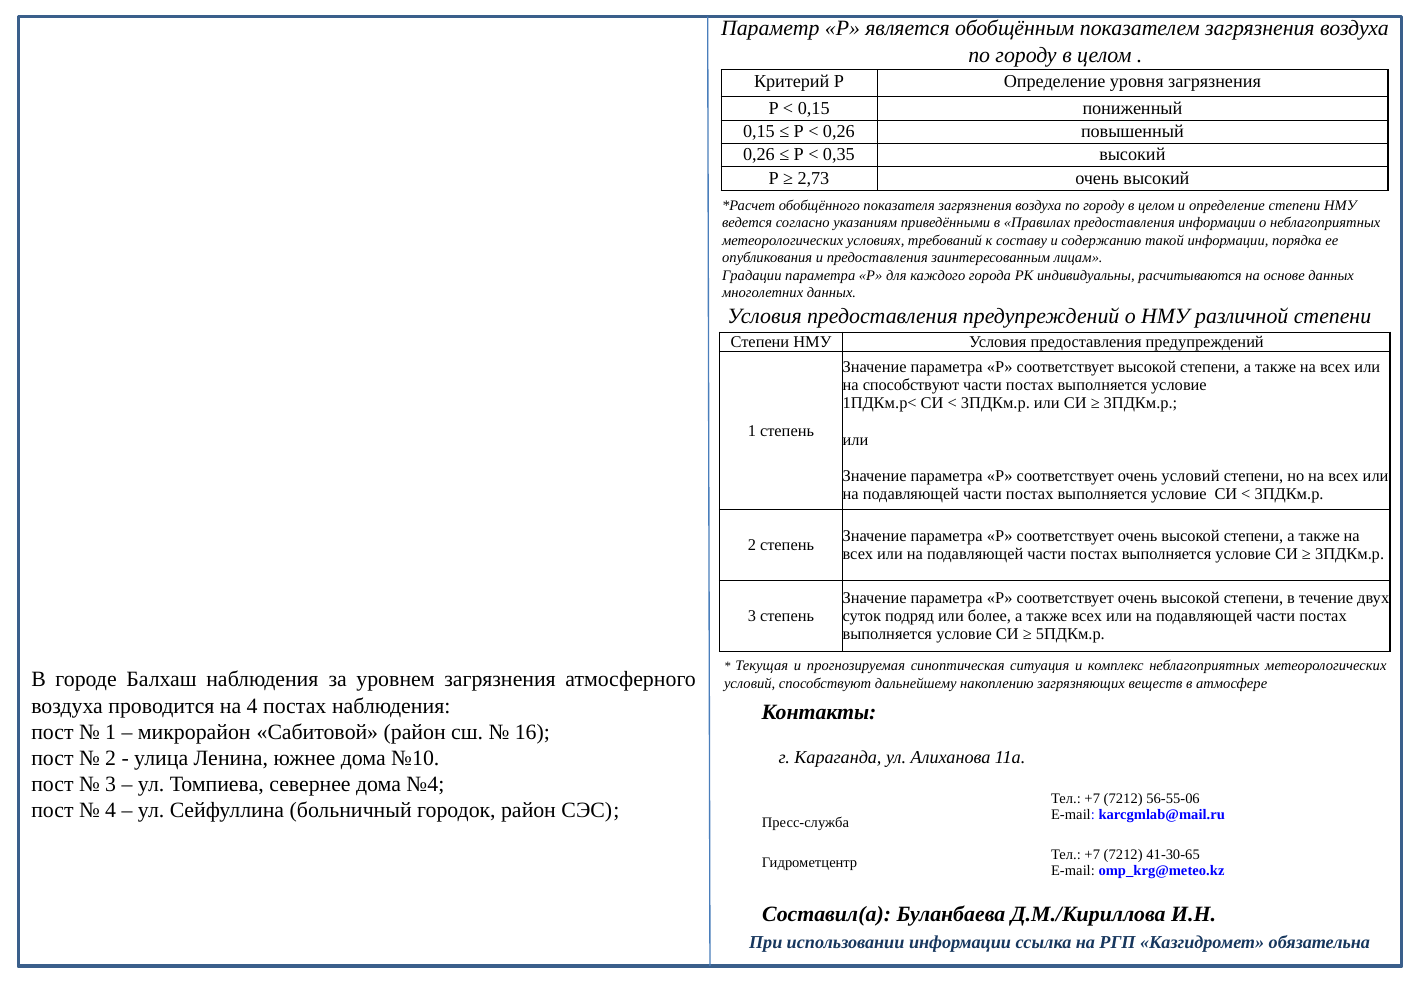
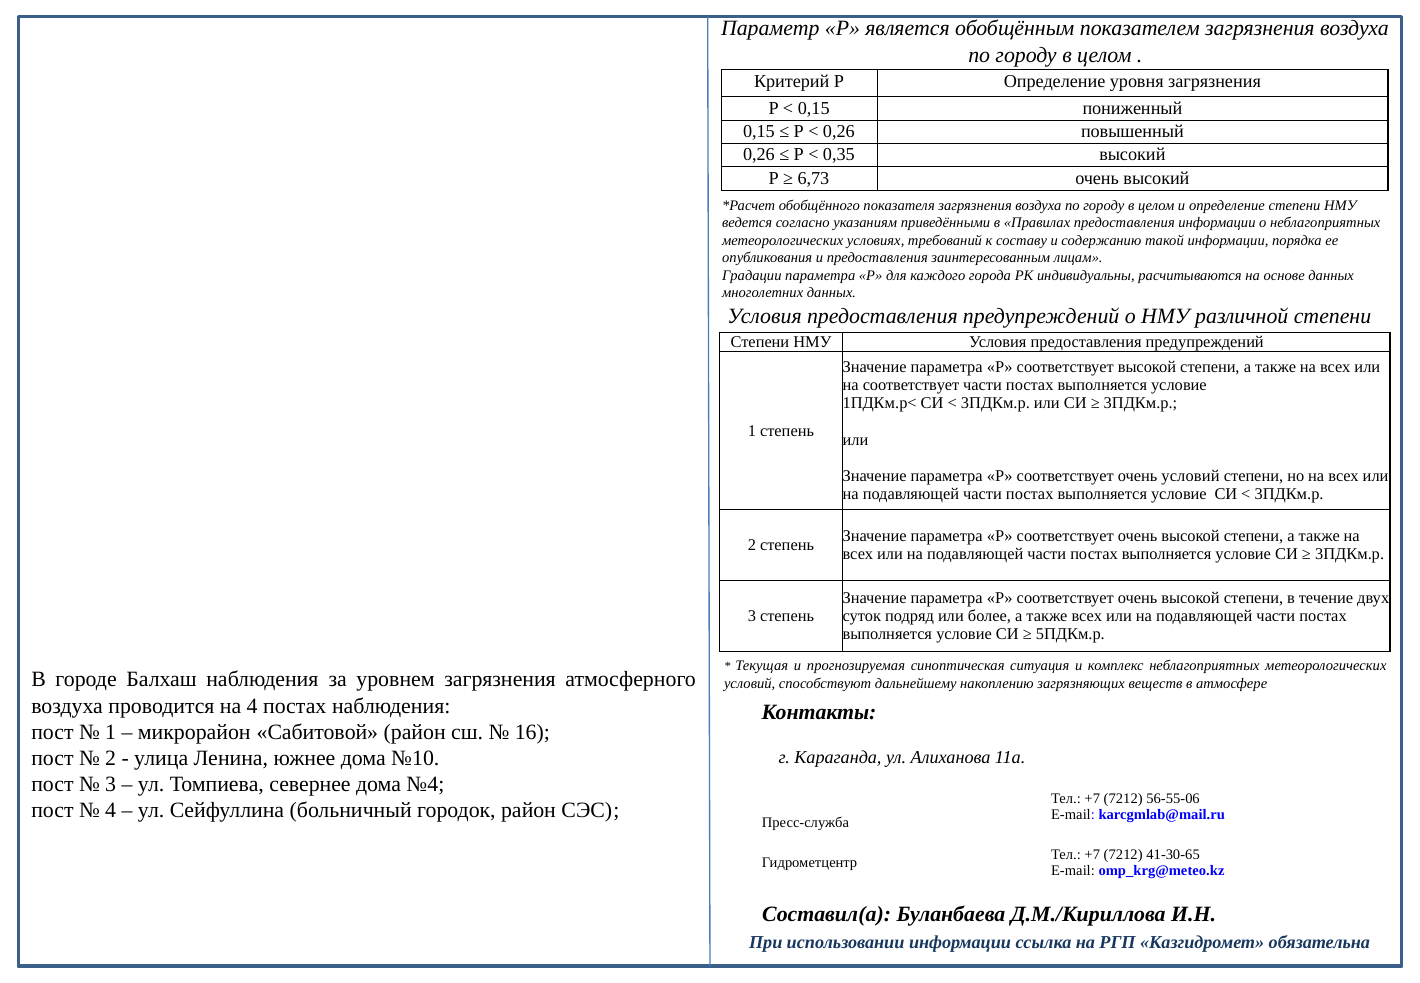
2,73: 2,73 -> 6,73
на способствуют: способствуют -> соответствует
